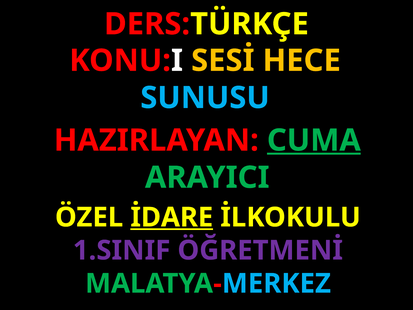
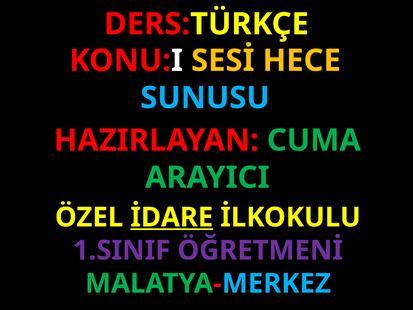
CUMA underline: present -> none
